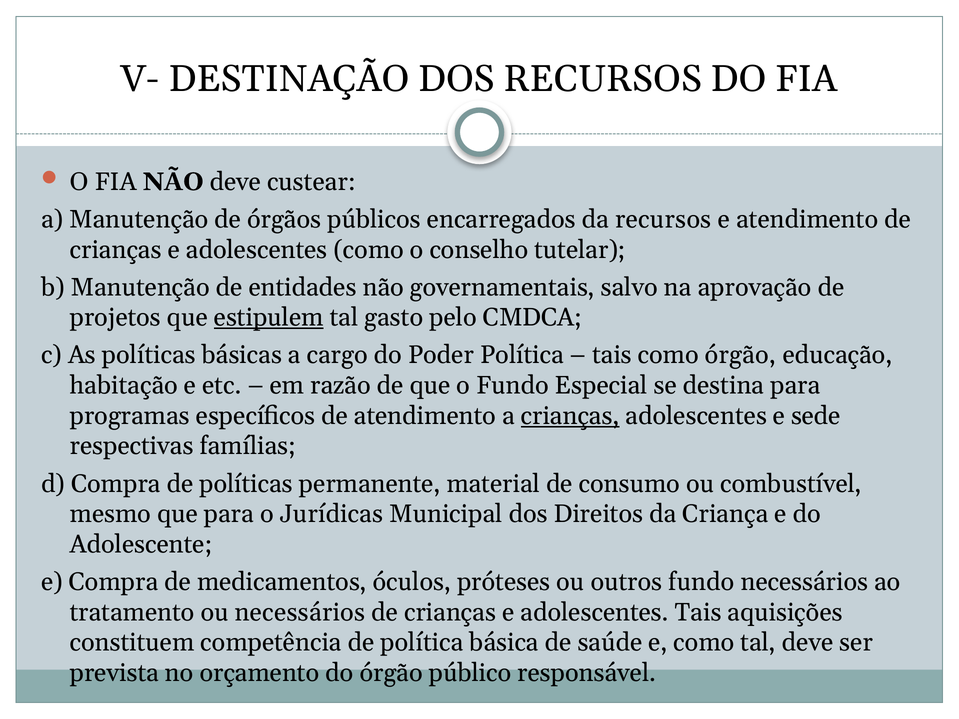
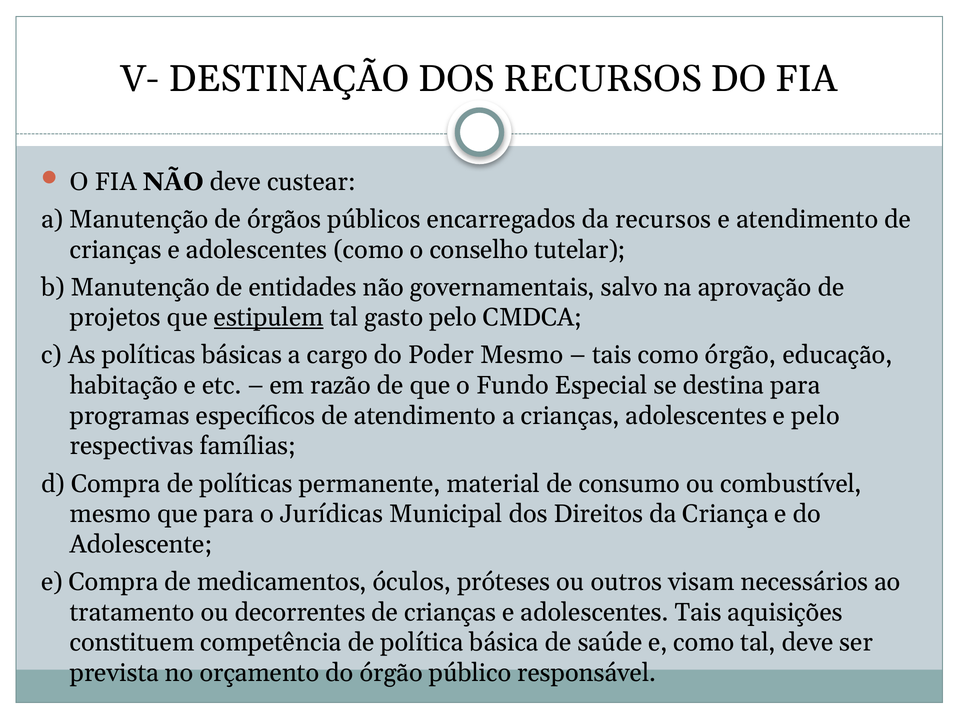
Poder Política: Política -> Mesmo
crianças at (570, 416) underline: present -> none
e sede: sede -> pelo
outros fundo: fundo -> visam
ou necessários: necessários -> decorrentes
